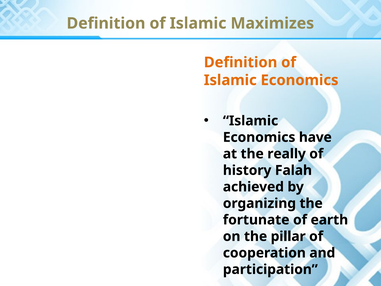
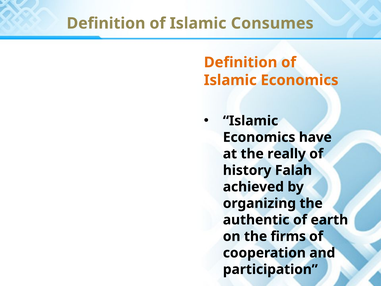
Maximizes: Maximizes -> Consumes
fortunate: fortunate -> authentic
pillar: pillar -> firms
